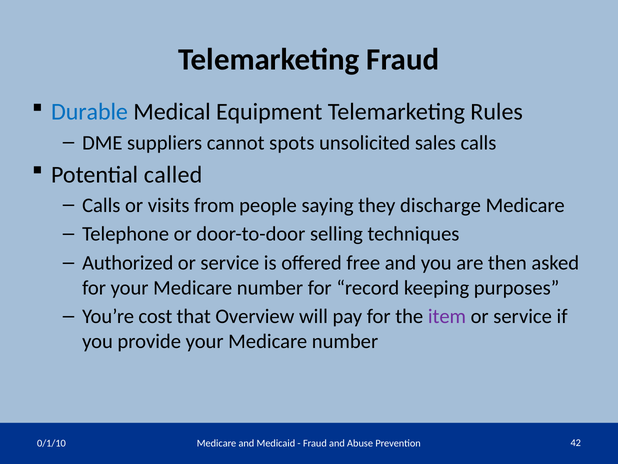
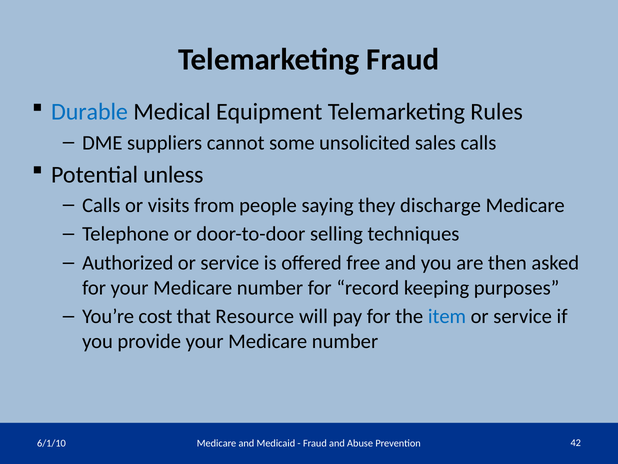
spots: spots -> some
called: called -> unless
Overview: Overview -> Resource
item colour: purple -> blue
0/1/10: 0/1/10 -> 6/1/10
